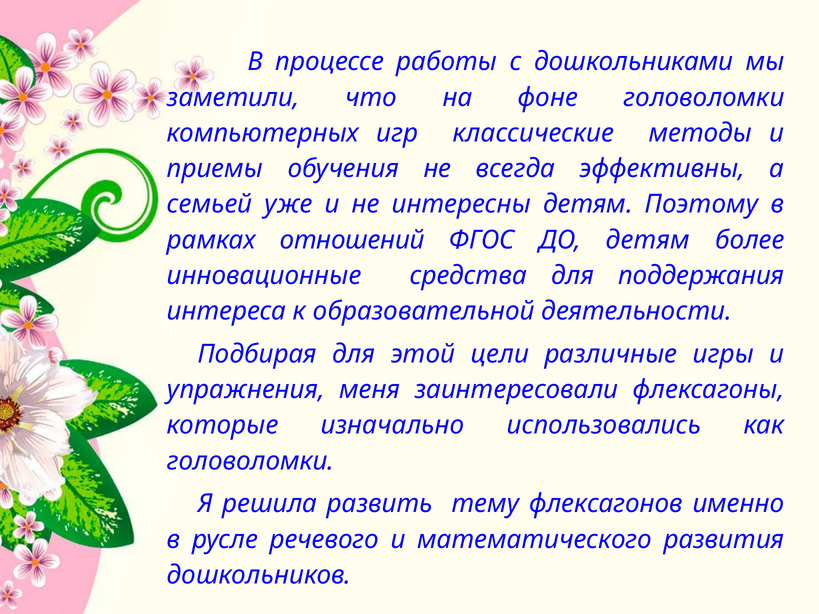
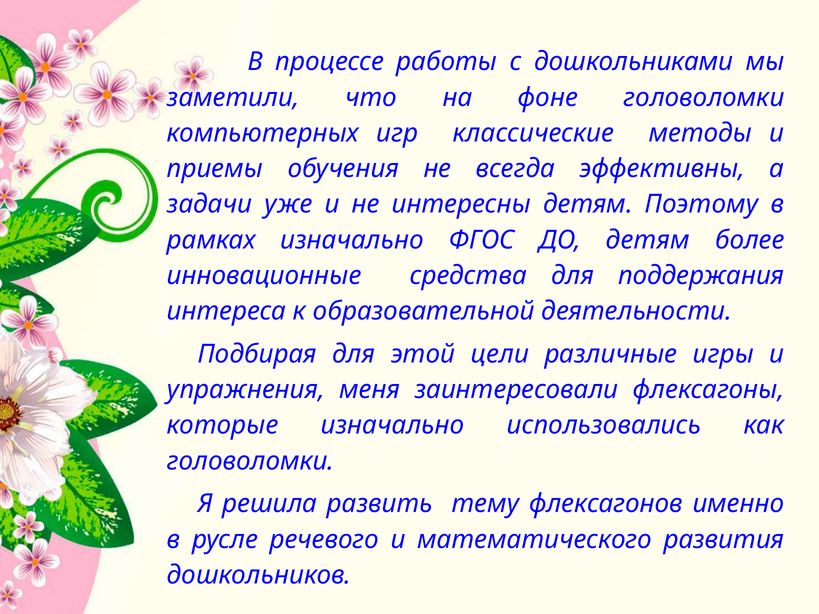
семьей: семьей -> задачи
рамках отношений: отношений -> изначально
